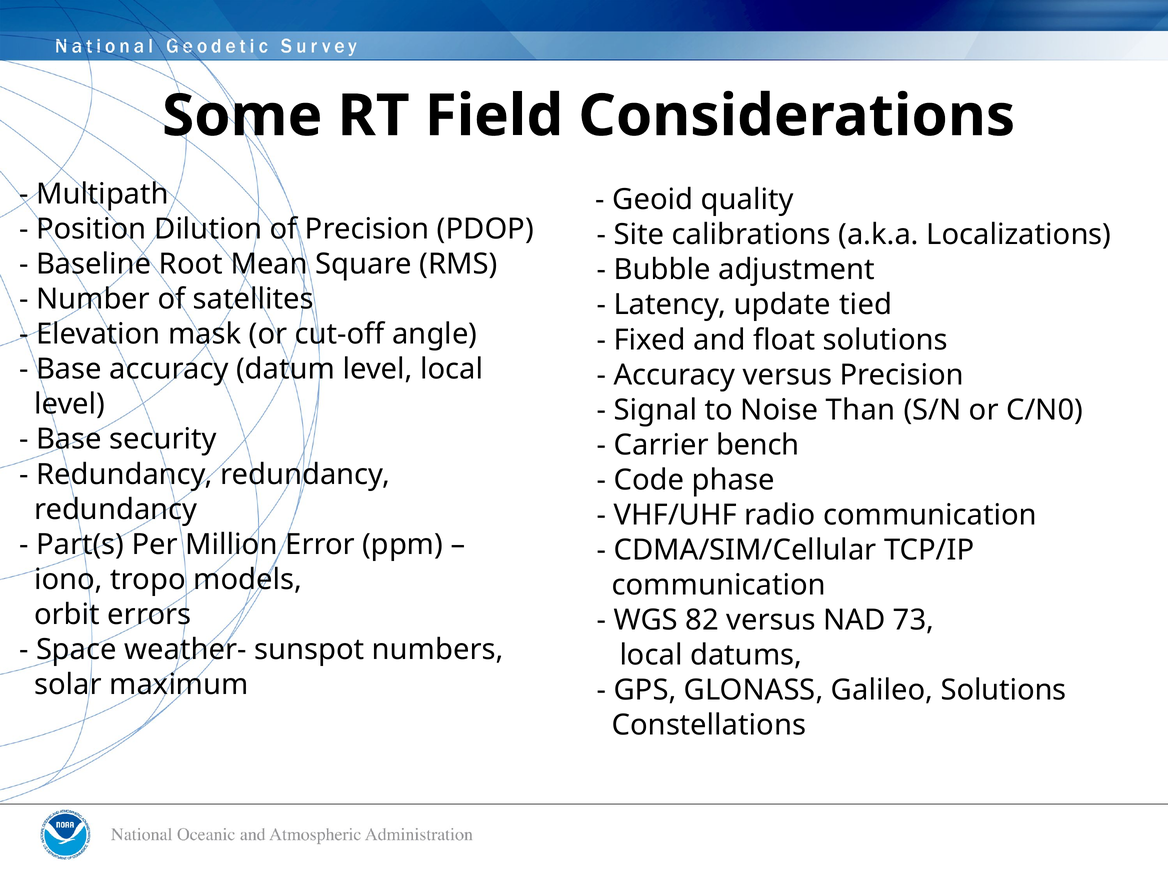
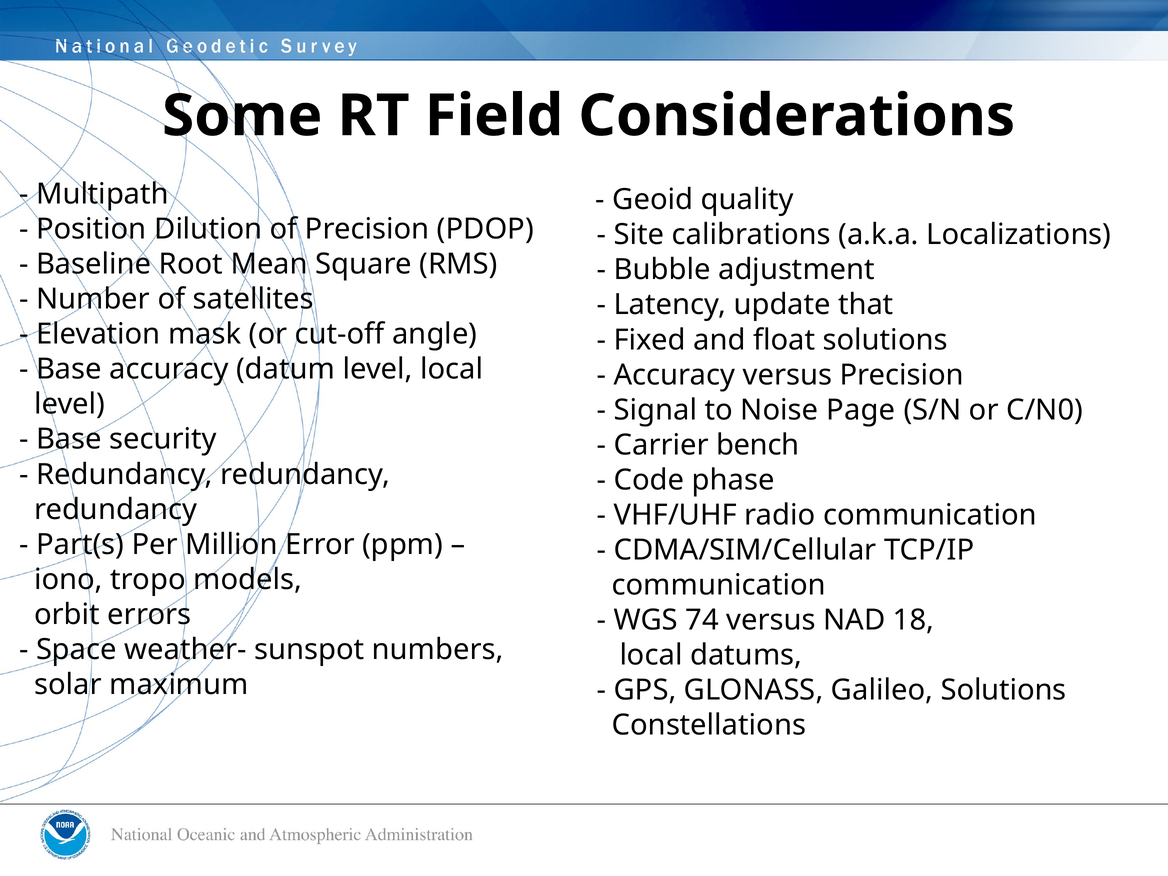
tied: tied -> that
Than: Than -> Page
82: 82 -> 74
73: 73 -> 18
